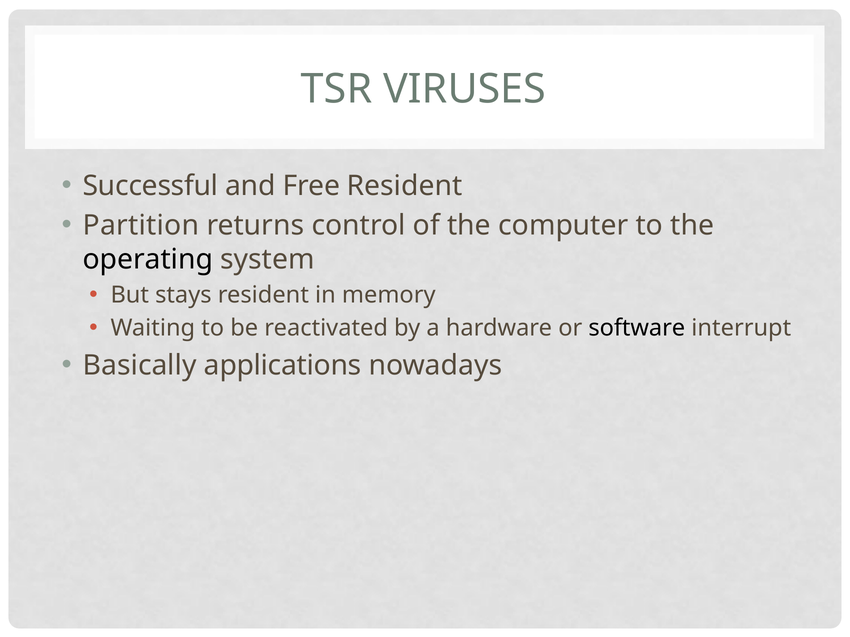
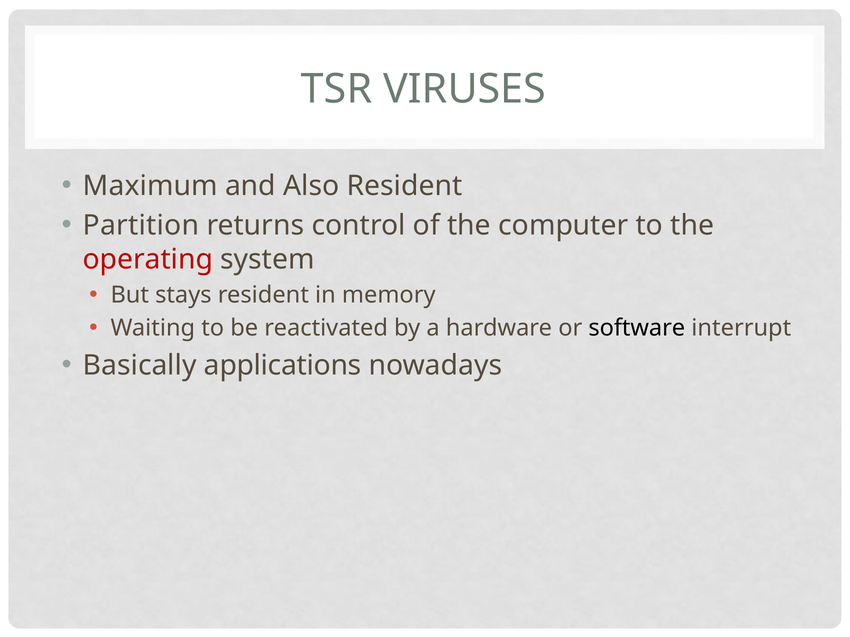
Successful: Successful -> Maximum
Free: Free -> Also
operating colour: black -> red
